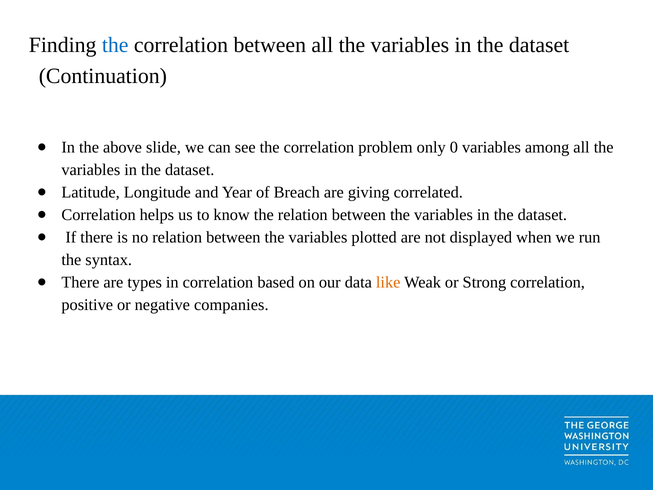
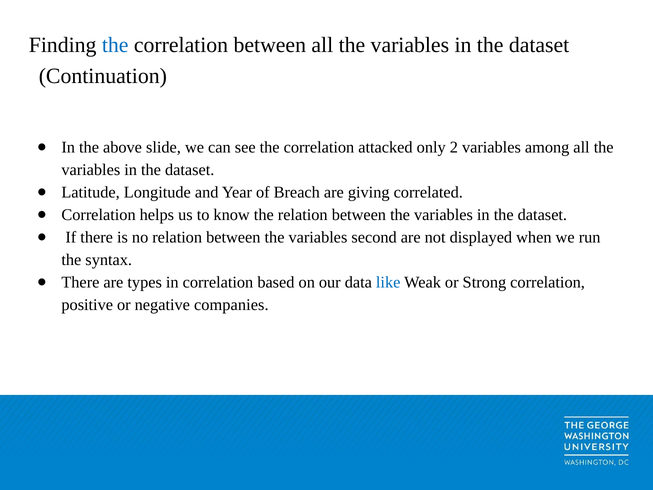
problem: problem -> attacked
0: 0 -> 2
plotted: plotted -> second
like colour: orange -> blue
